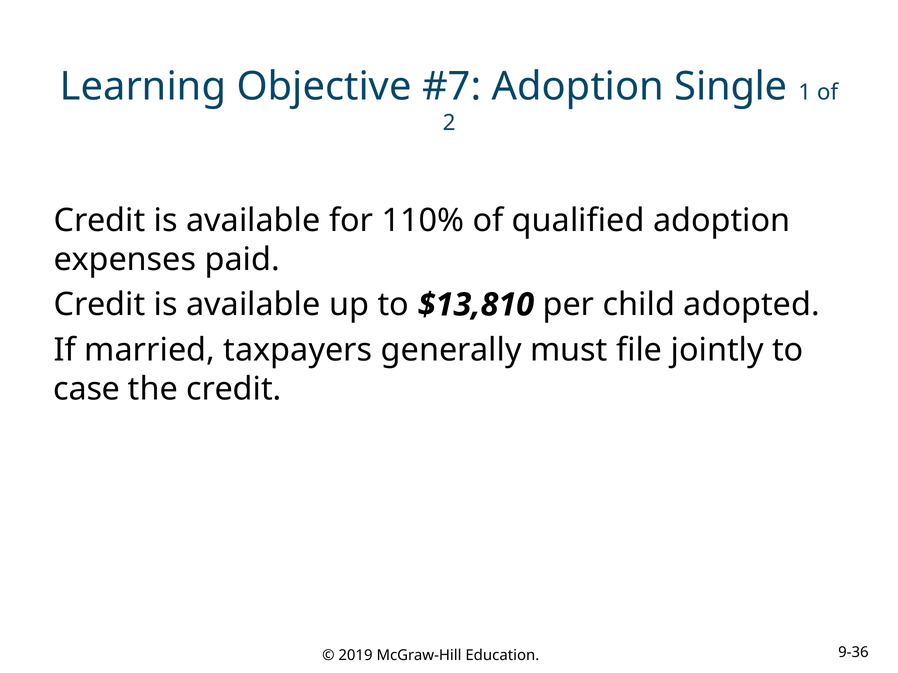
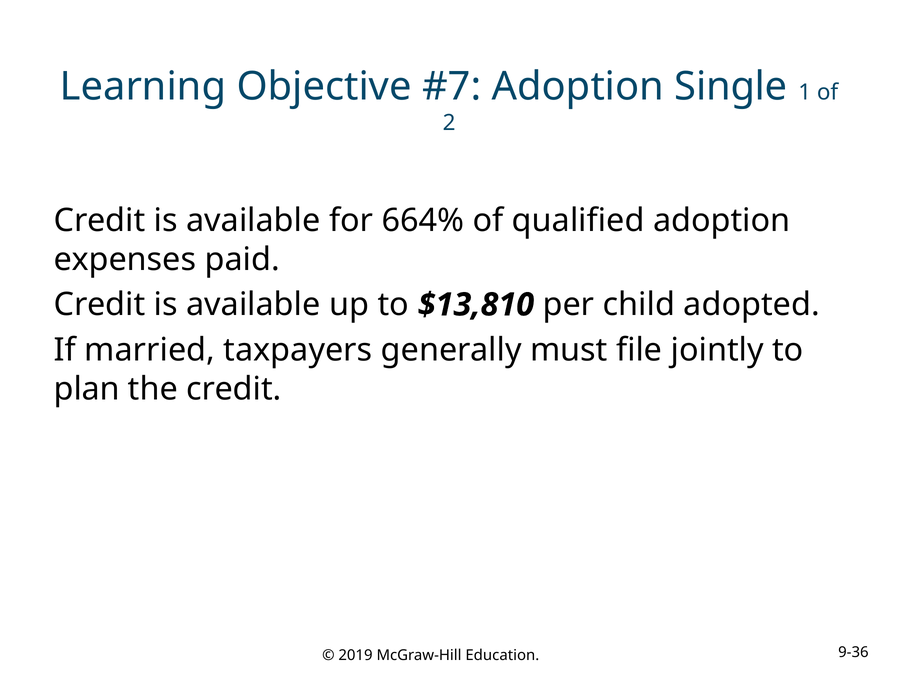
110%: 110% -> 664%
case: case -> plan
